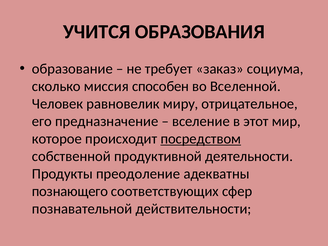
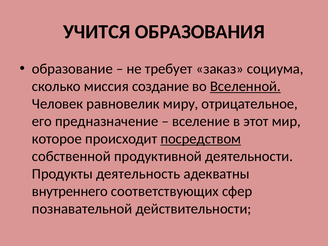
способен: способен -> создание
Вселенной underline: none -> present
преодоление: преодоление -> деятельность
познающего: познающего -> внутреннего
